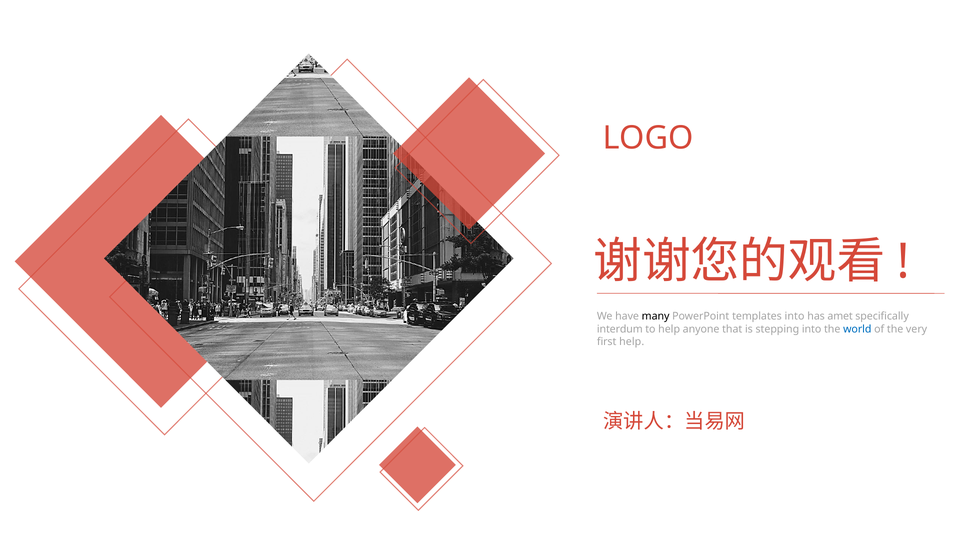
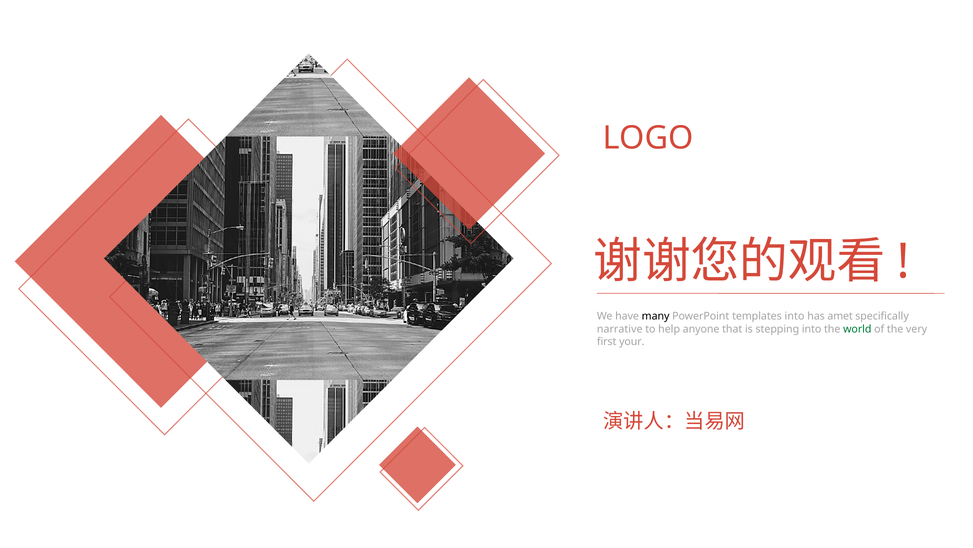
interdum: interdum -> narrative
world colour: blue -> green
first help: help -> your
